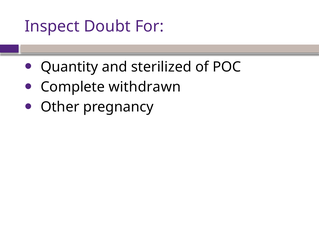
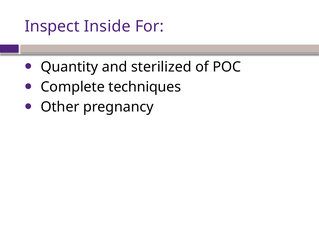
Doubt: Doubt -> Inside
withdrawn: withdrawn -> techniques
